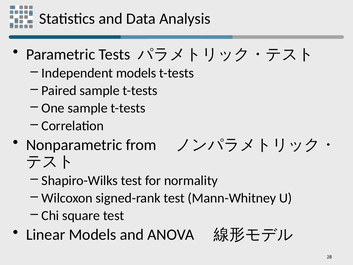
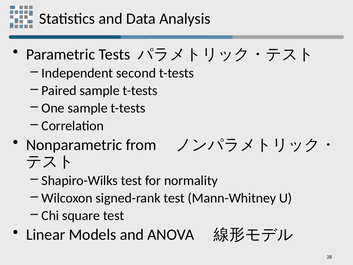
Independent models: models -> second
